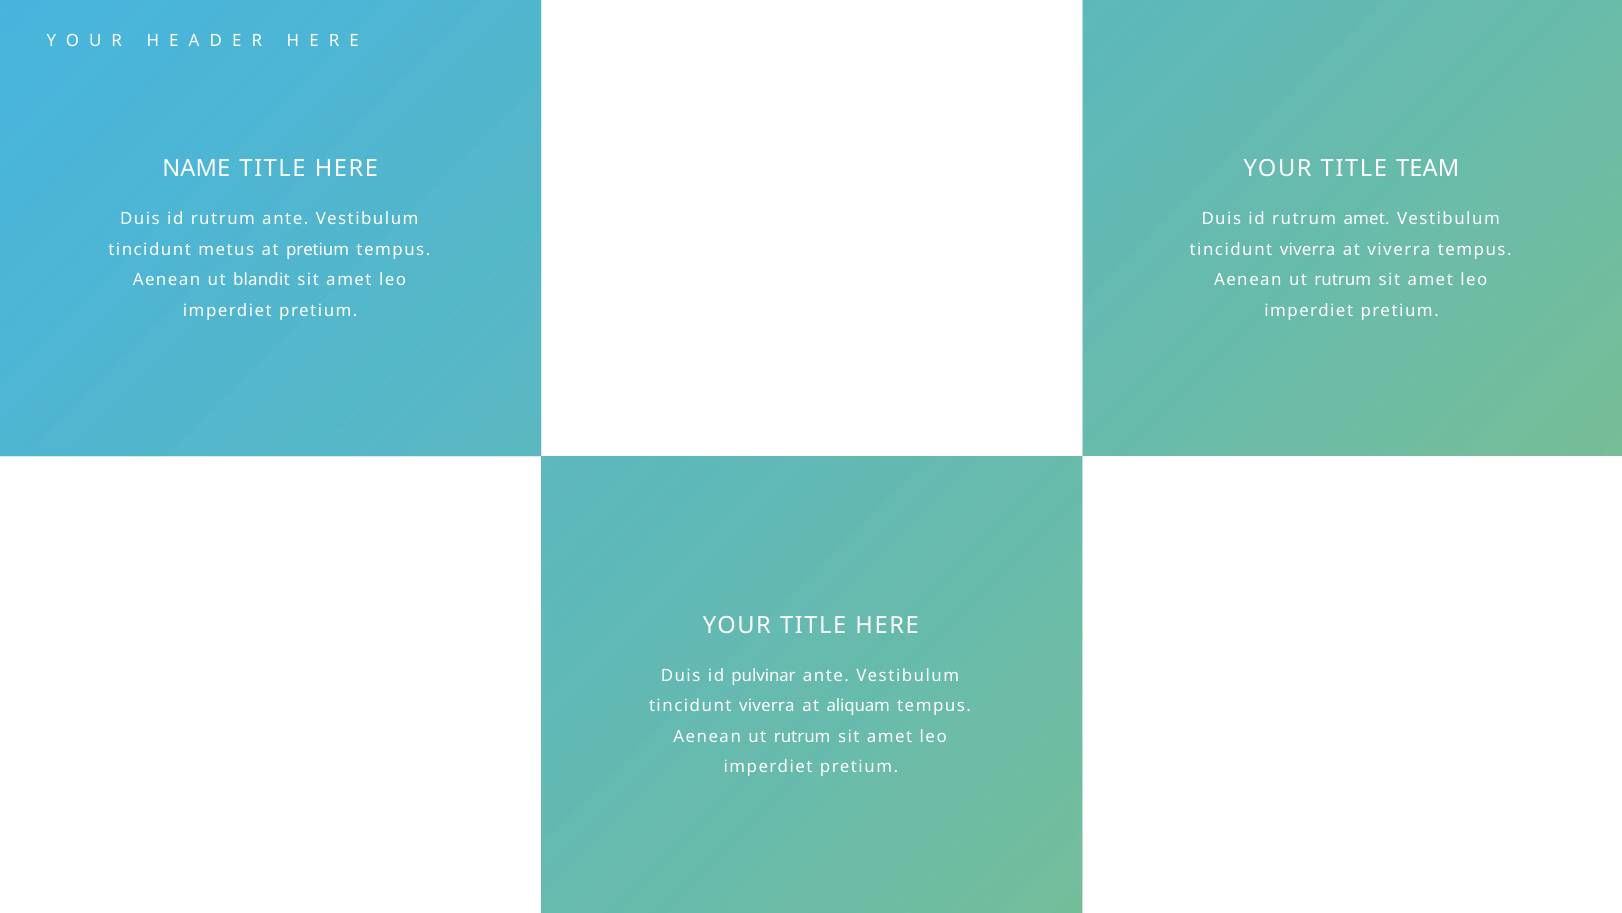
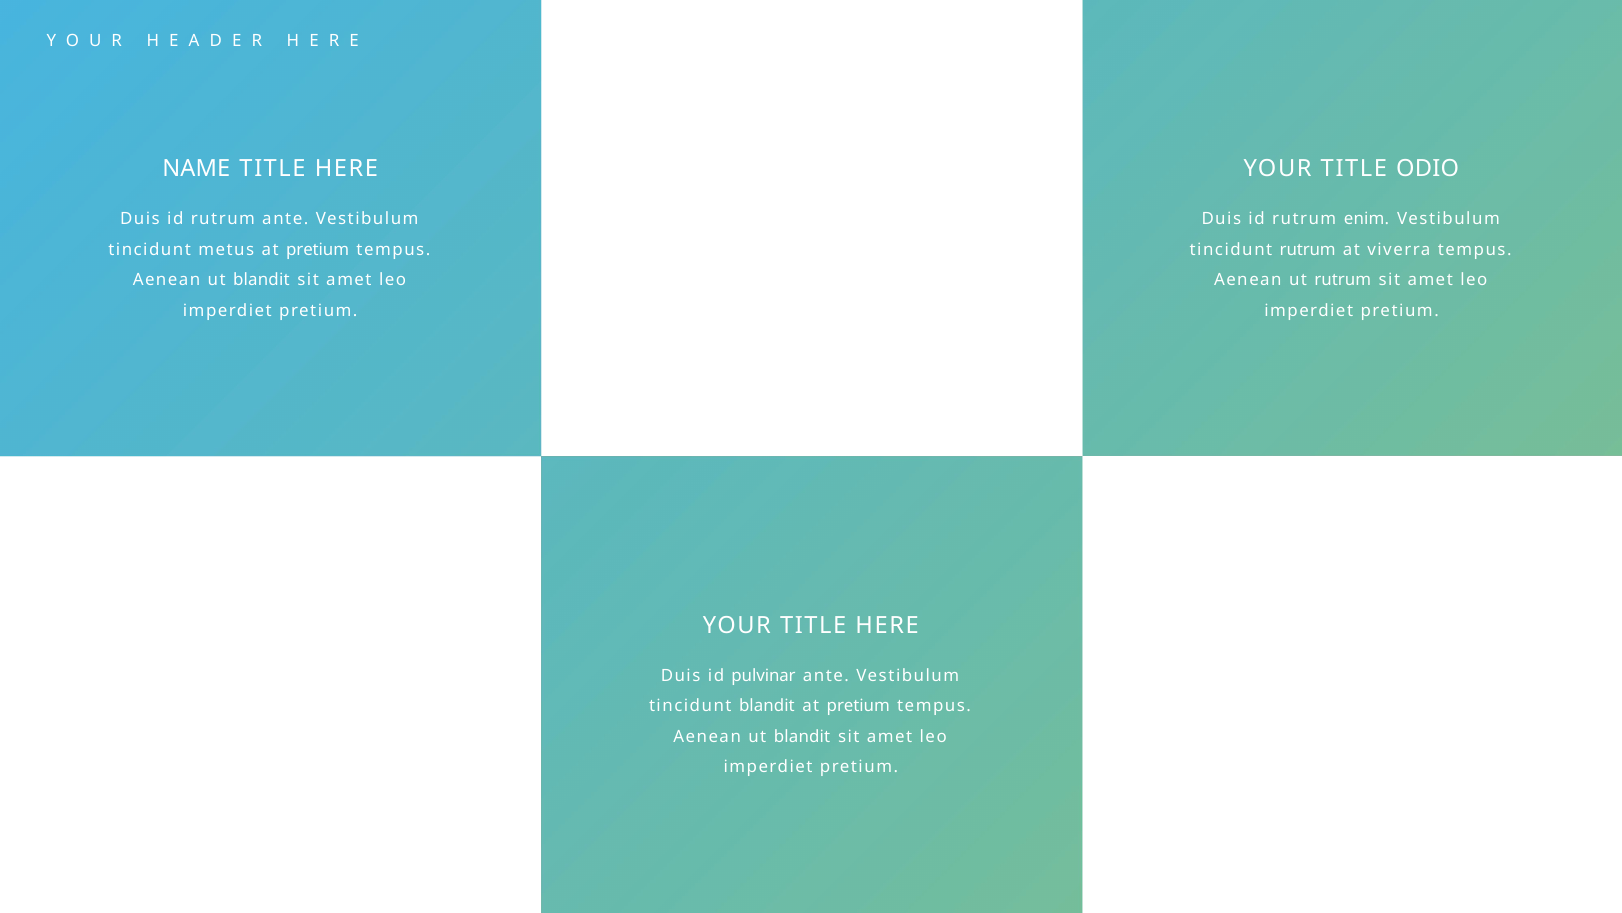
TEAM: TEAM -> ODIO
rutrum amet: amet -> enim
viverra at (1308, 250): viverra -> rutrum
viverra at (767, 706): viverra -> blandit
aliquam at (858, 706): aliquam -> pretium
rutrum at (802, 736): rutrum -> blandit
